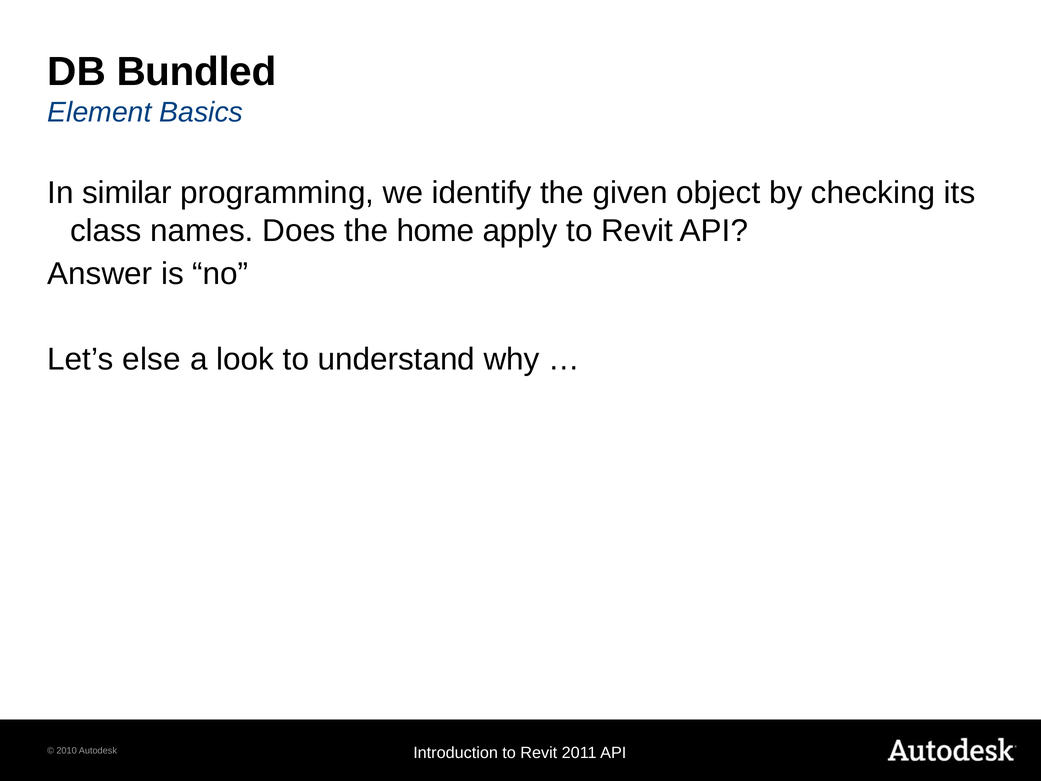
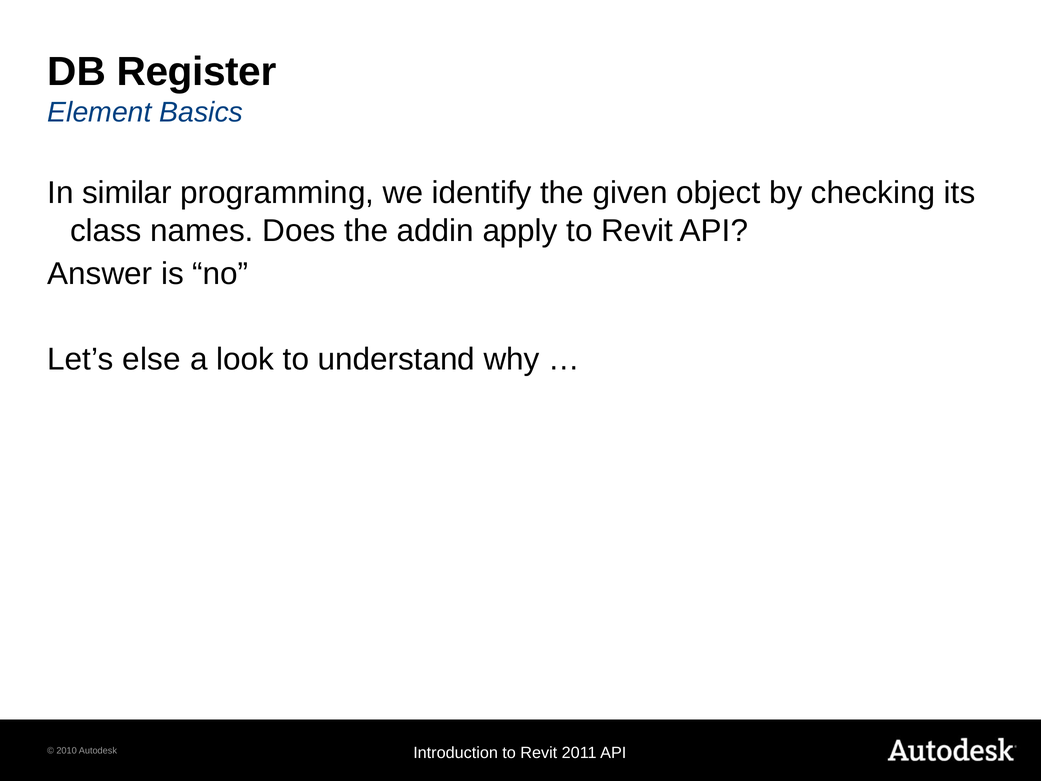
Bundled: Bundled -> Register
home: home -> addin
